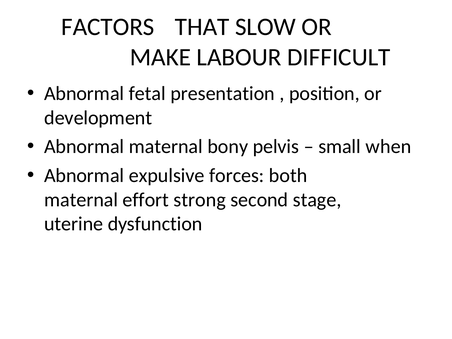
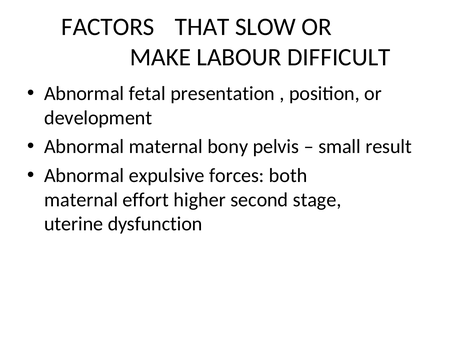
when: when -> result
strong: strong -> higher
